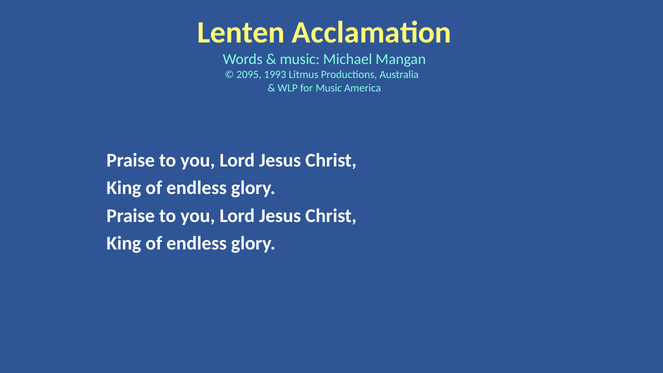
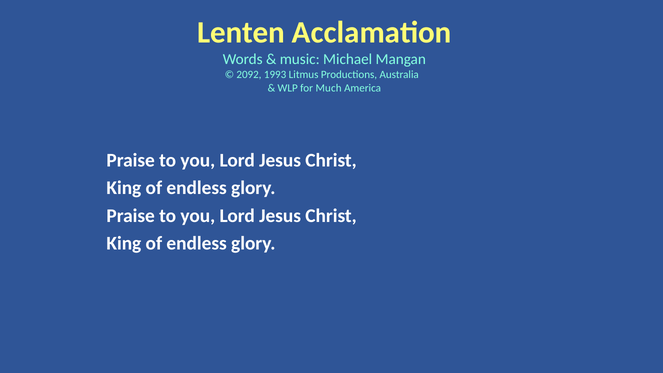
2095: 2095 -> 2092
for Music: Music -> Much
